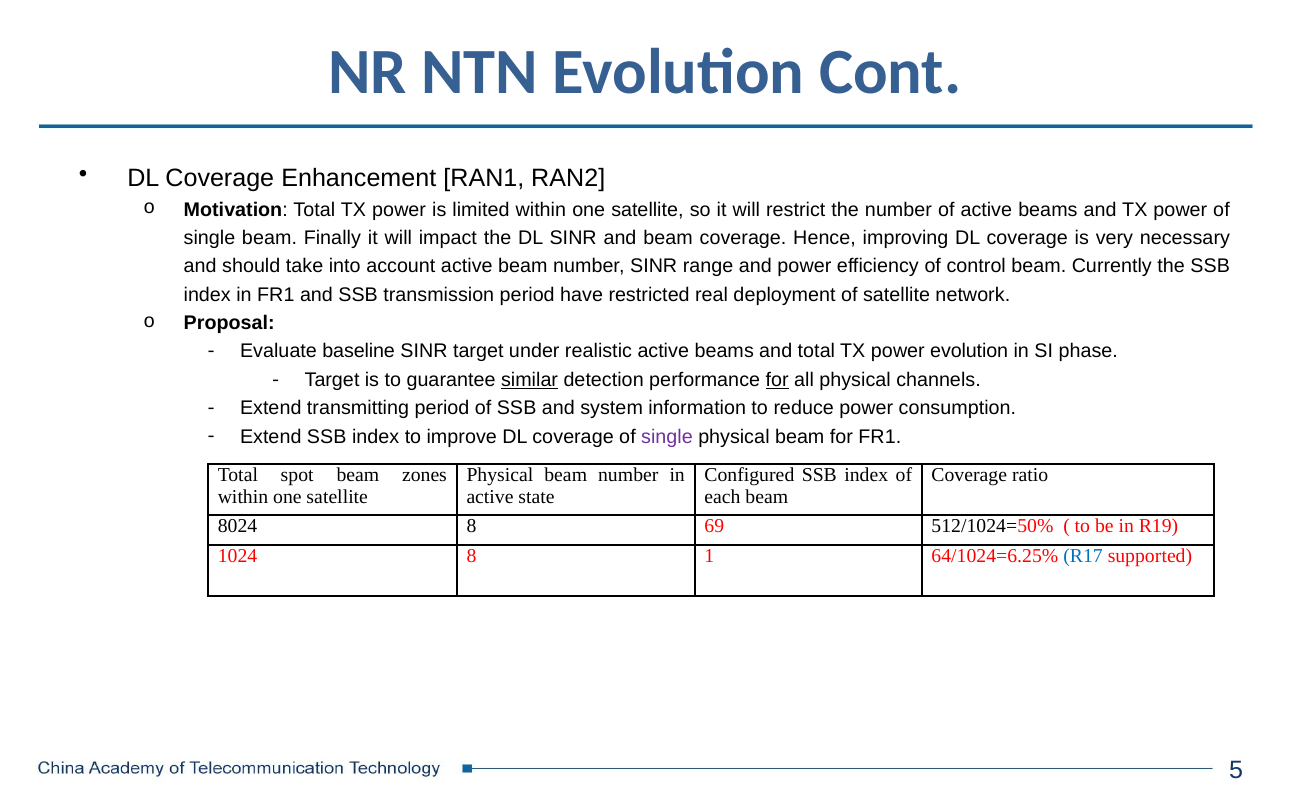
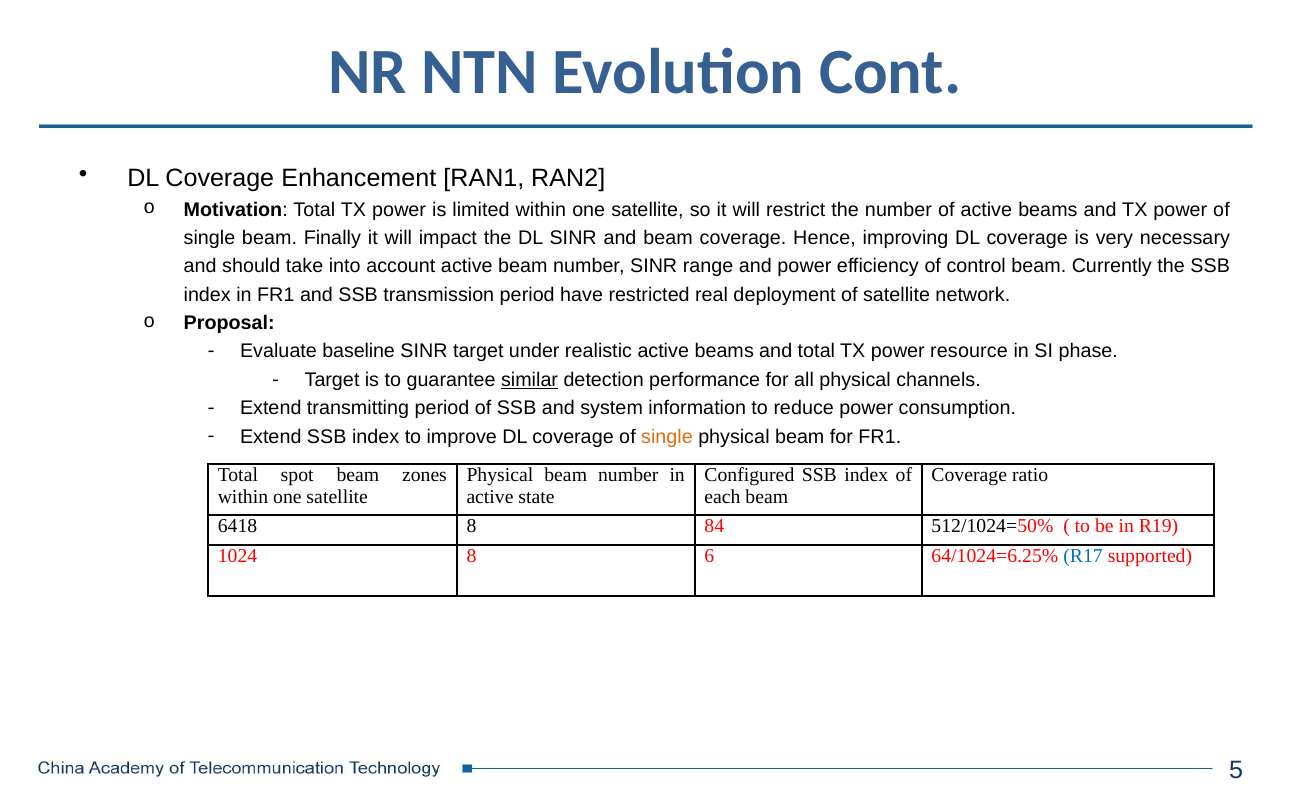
power evolution: evolution -> resource
for at (777, 380) underline: present -> none
single at (667, 437) colour: purple -> orange
8024: 8024 -> 6418
69: 69 -> 84
1: 1 -> 6
